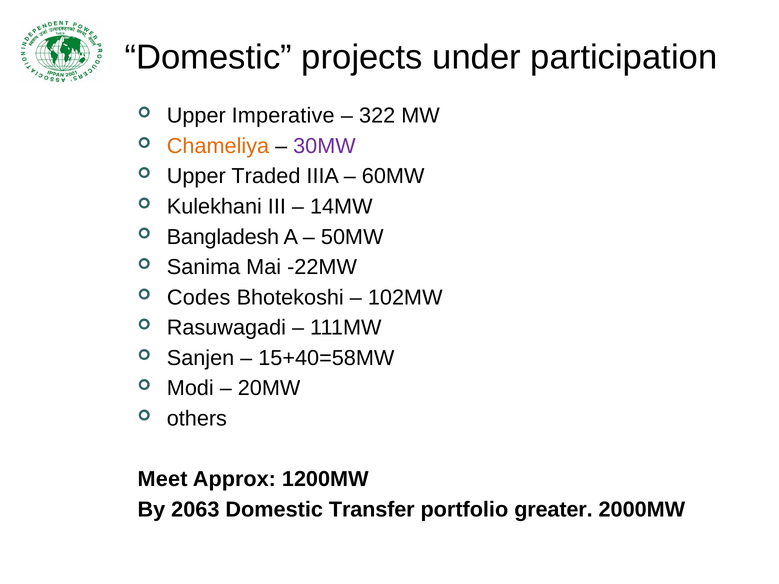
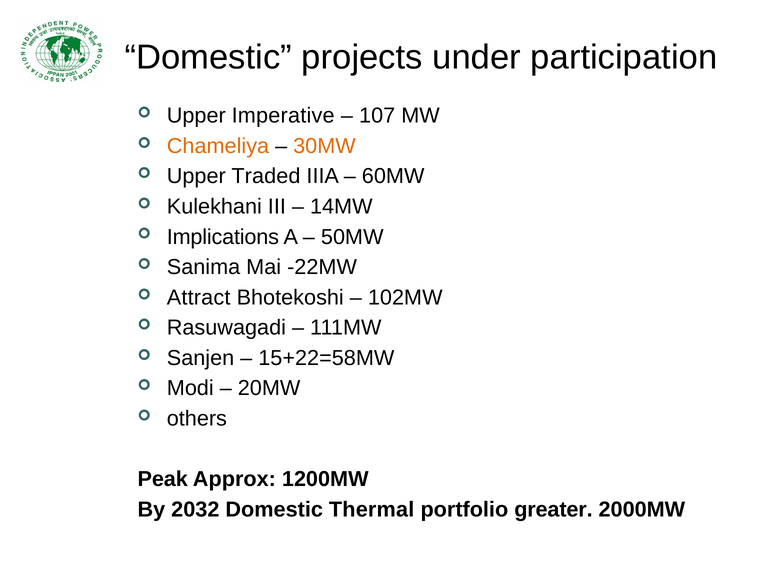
322: 322 -> 107
30MW colour: purple -> orange
Bangladesh: Bangladesh -> Implications
Codes: Codes -> Attract
15+40=58MW: 15+40=58MW -> 15+22=58MW
Meet: Meet -> Peak
2063: 2063 -> 2032
Transfer: Transfer -> Thermal
